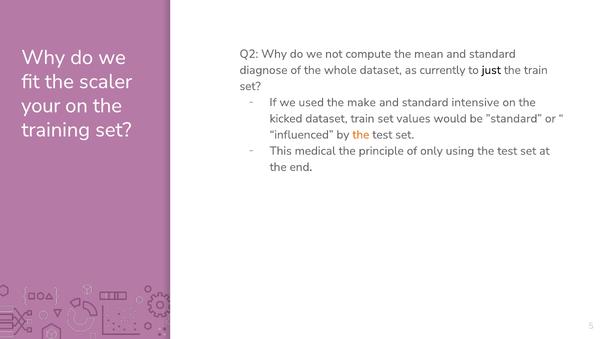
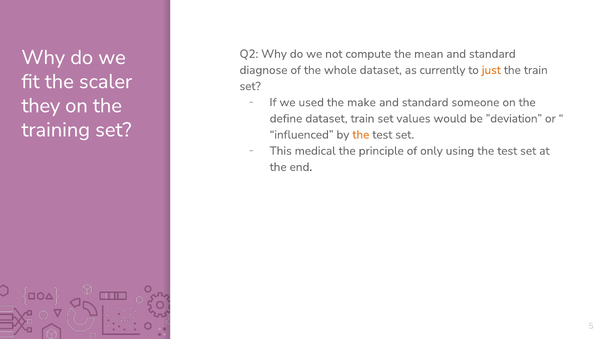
just colour: black -> orange
intensive: intensive -> someone
your: your -> they
kicked: kicked -> define
”standard: ”standard -> ”deviation
